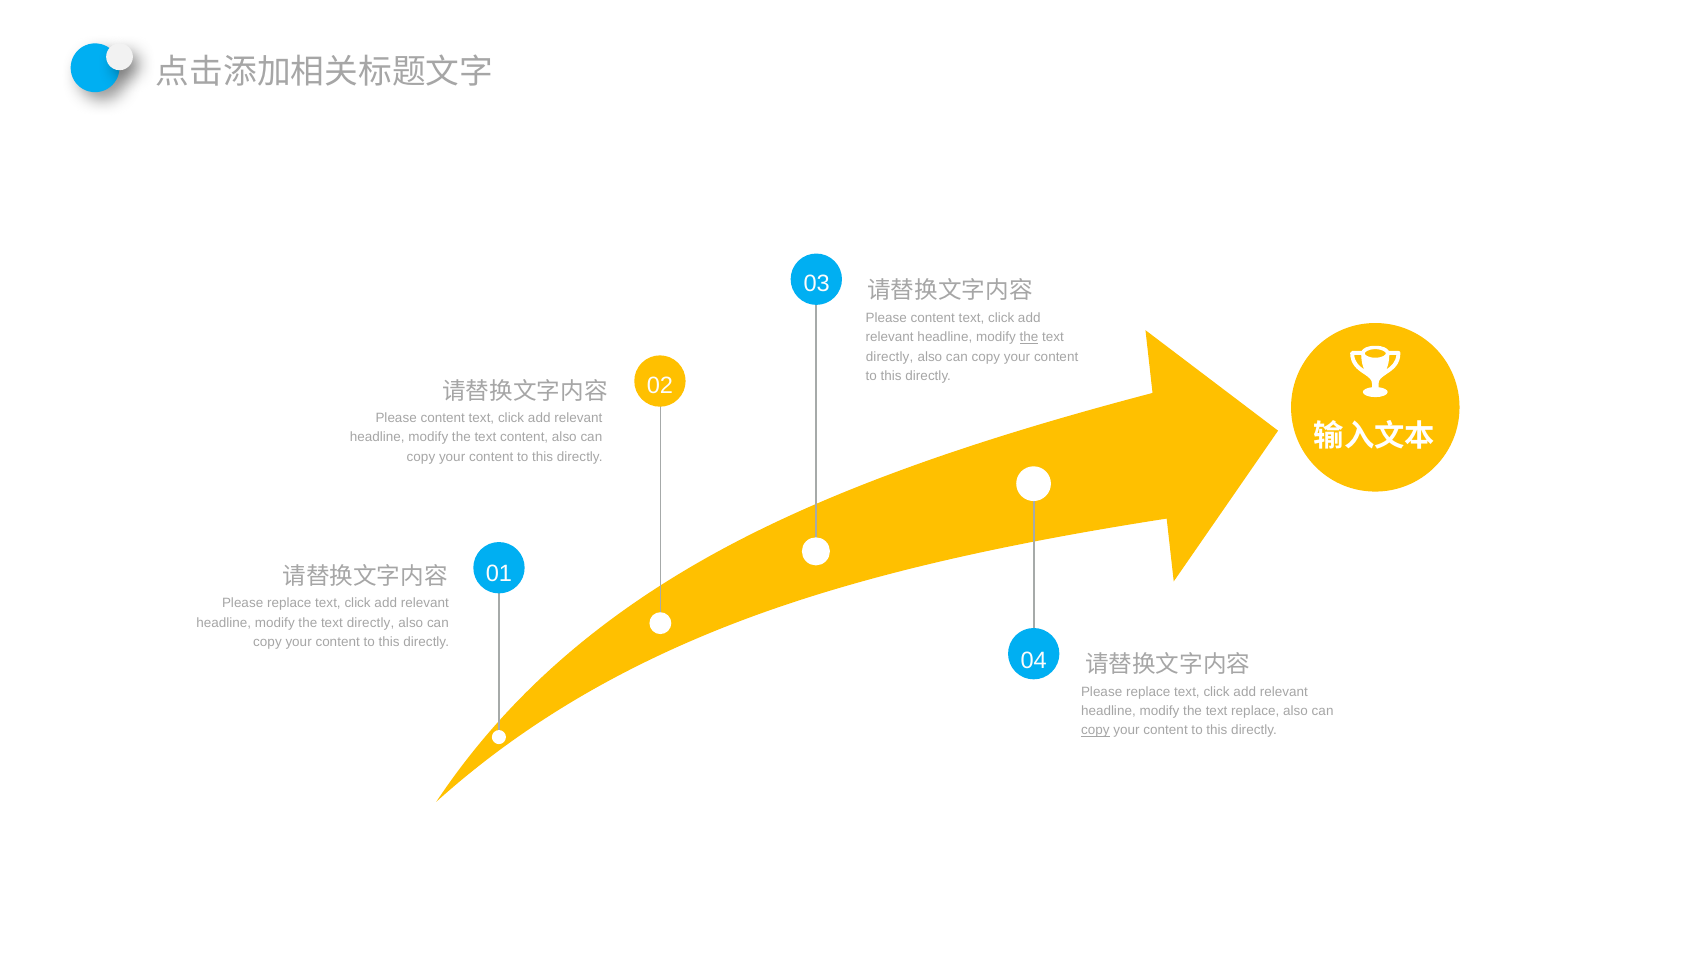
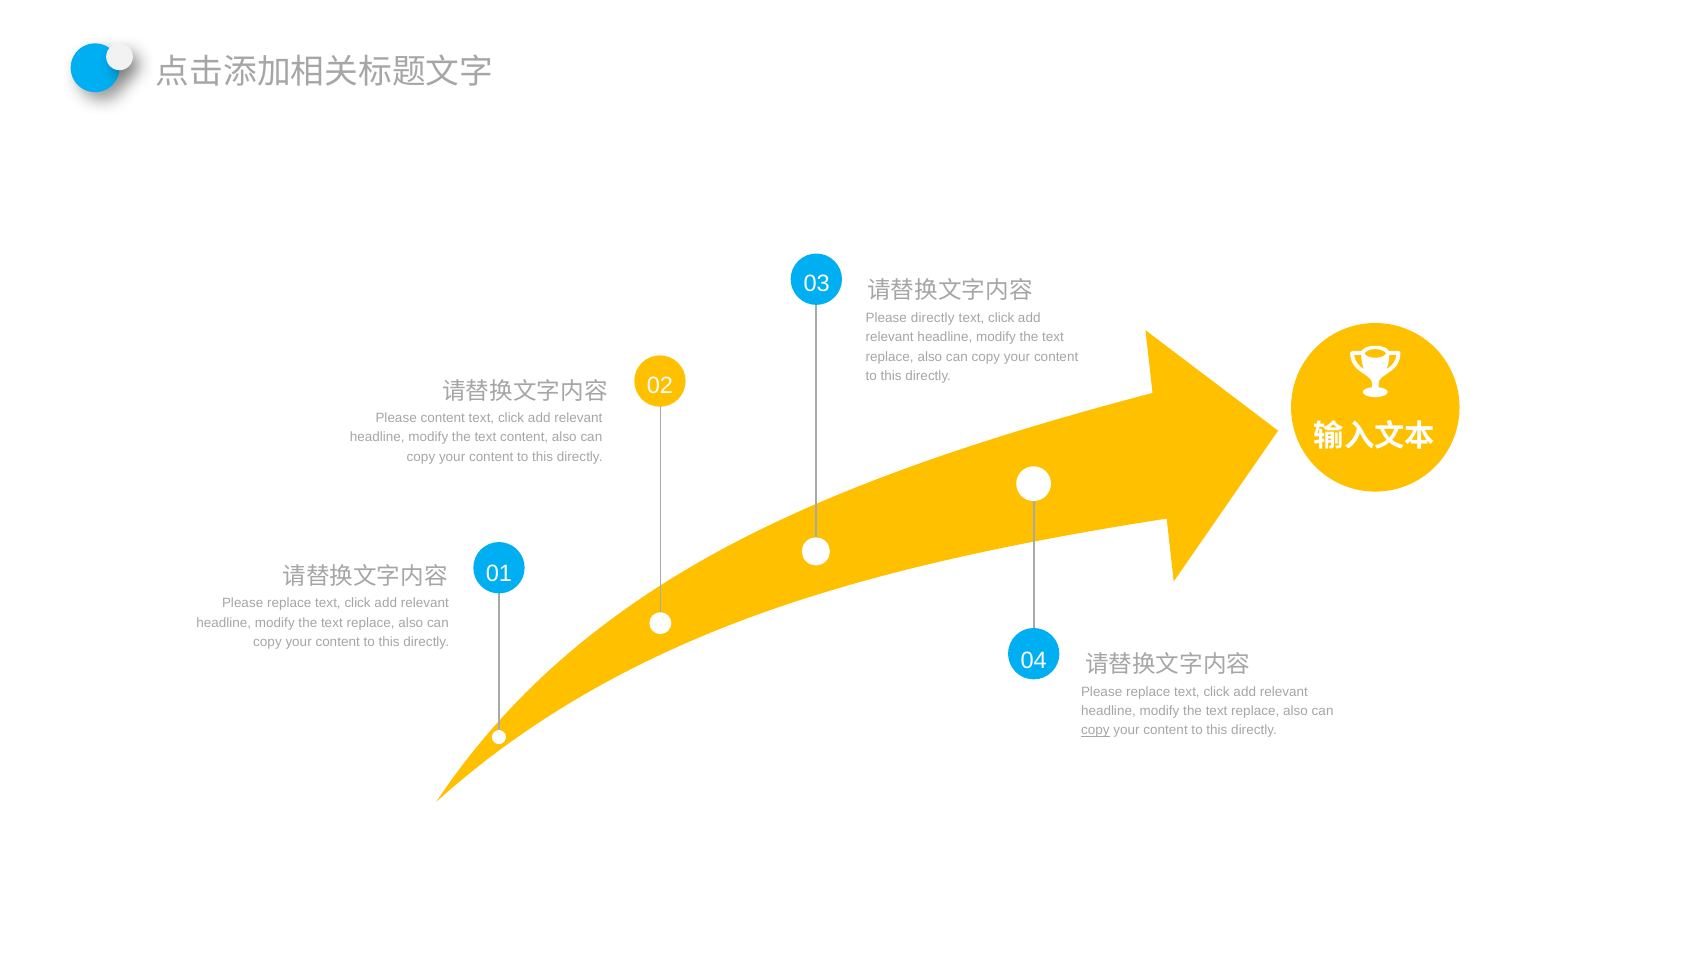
content at (933, 318): content -> directly
the at (1029, 337) underline: present -> none
directly at (890, 357): directly -> replace
directly at (371, 622): directly -> replace
